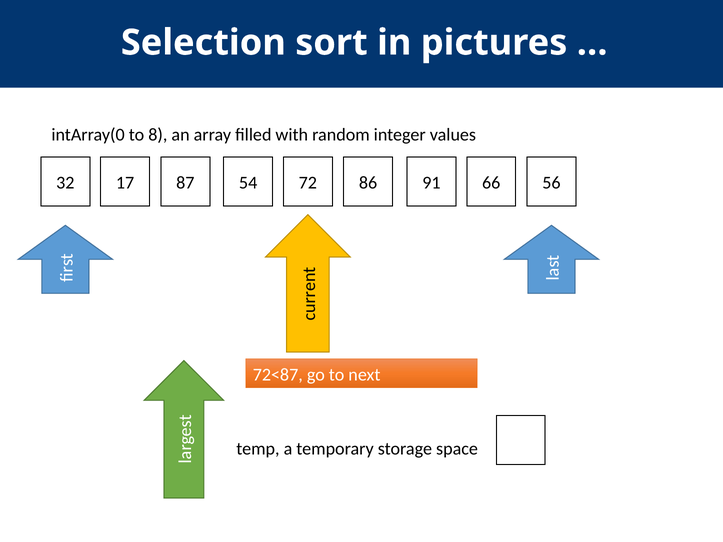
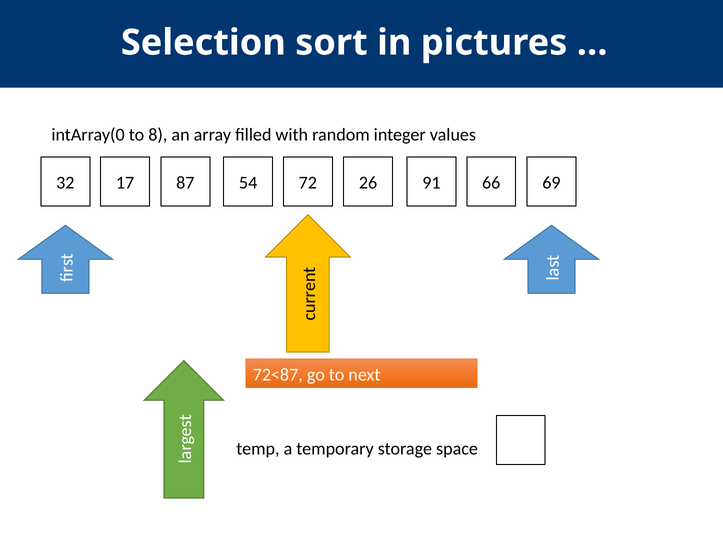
86: 86 -> 26
56: 56 -> 69
